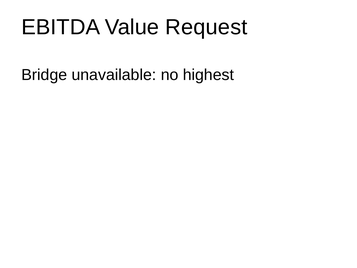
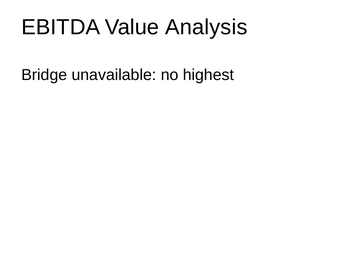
Request: Request -> Analysis
